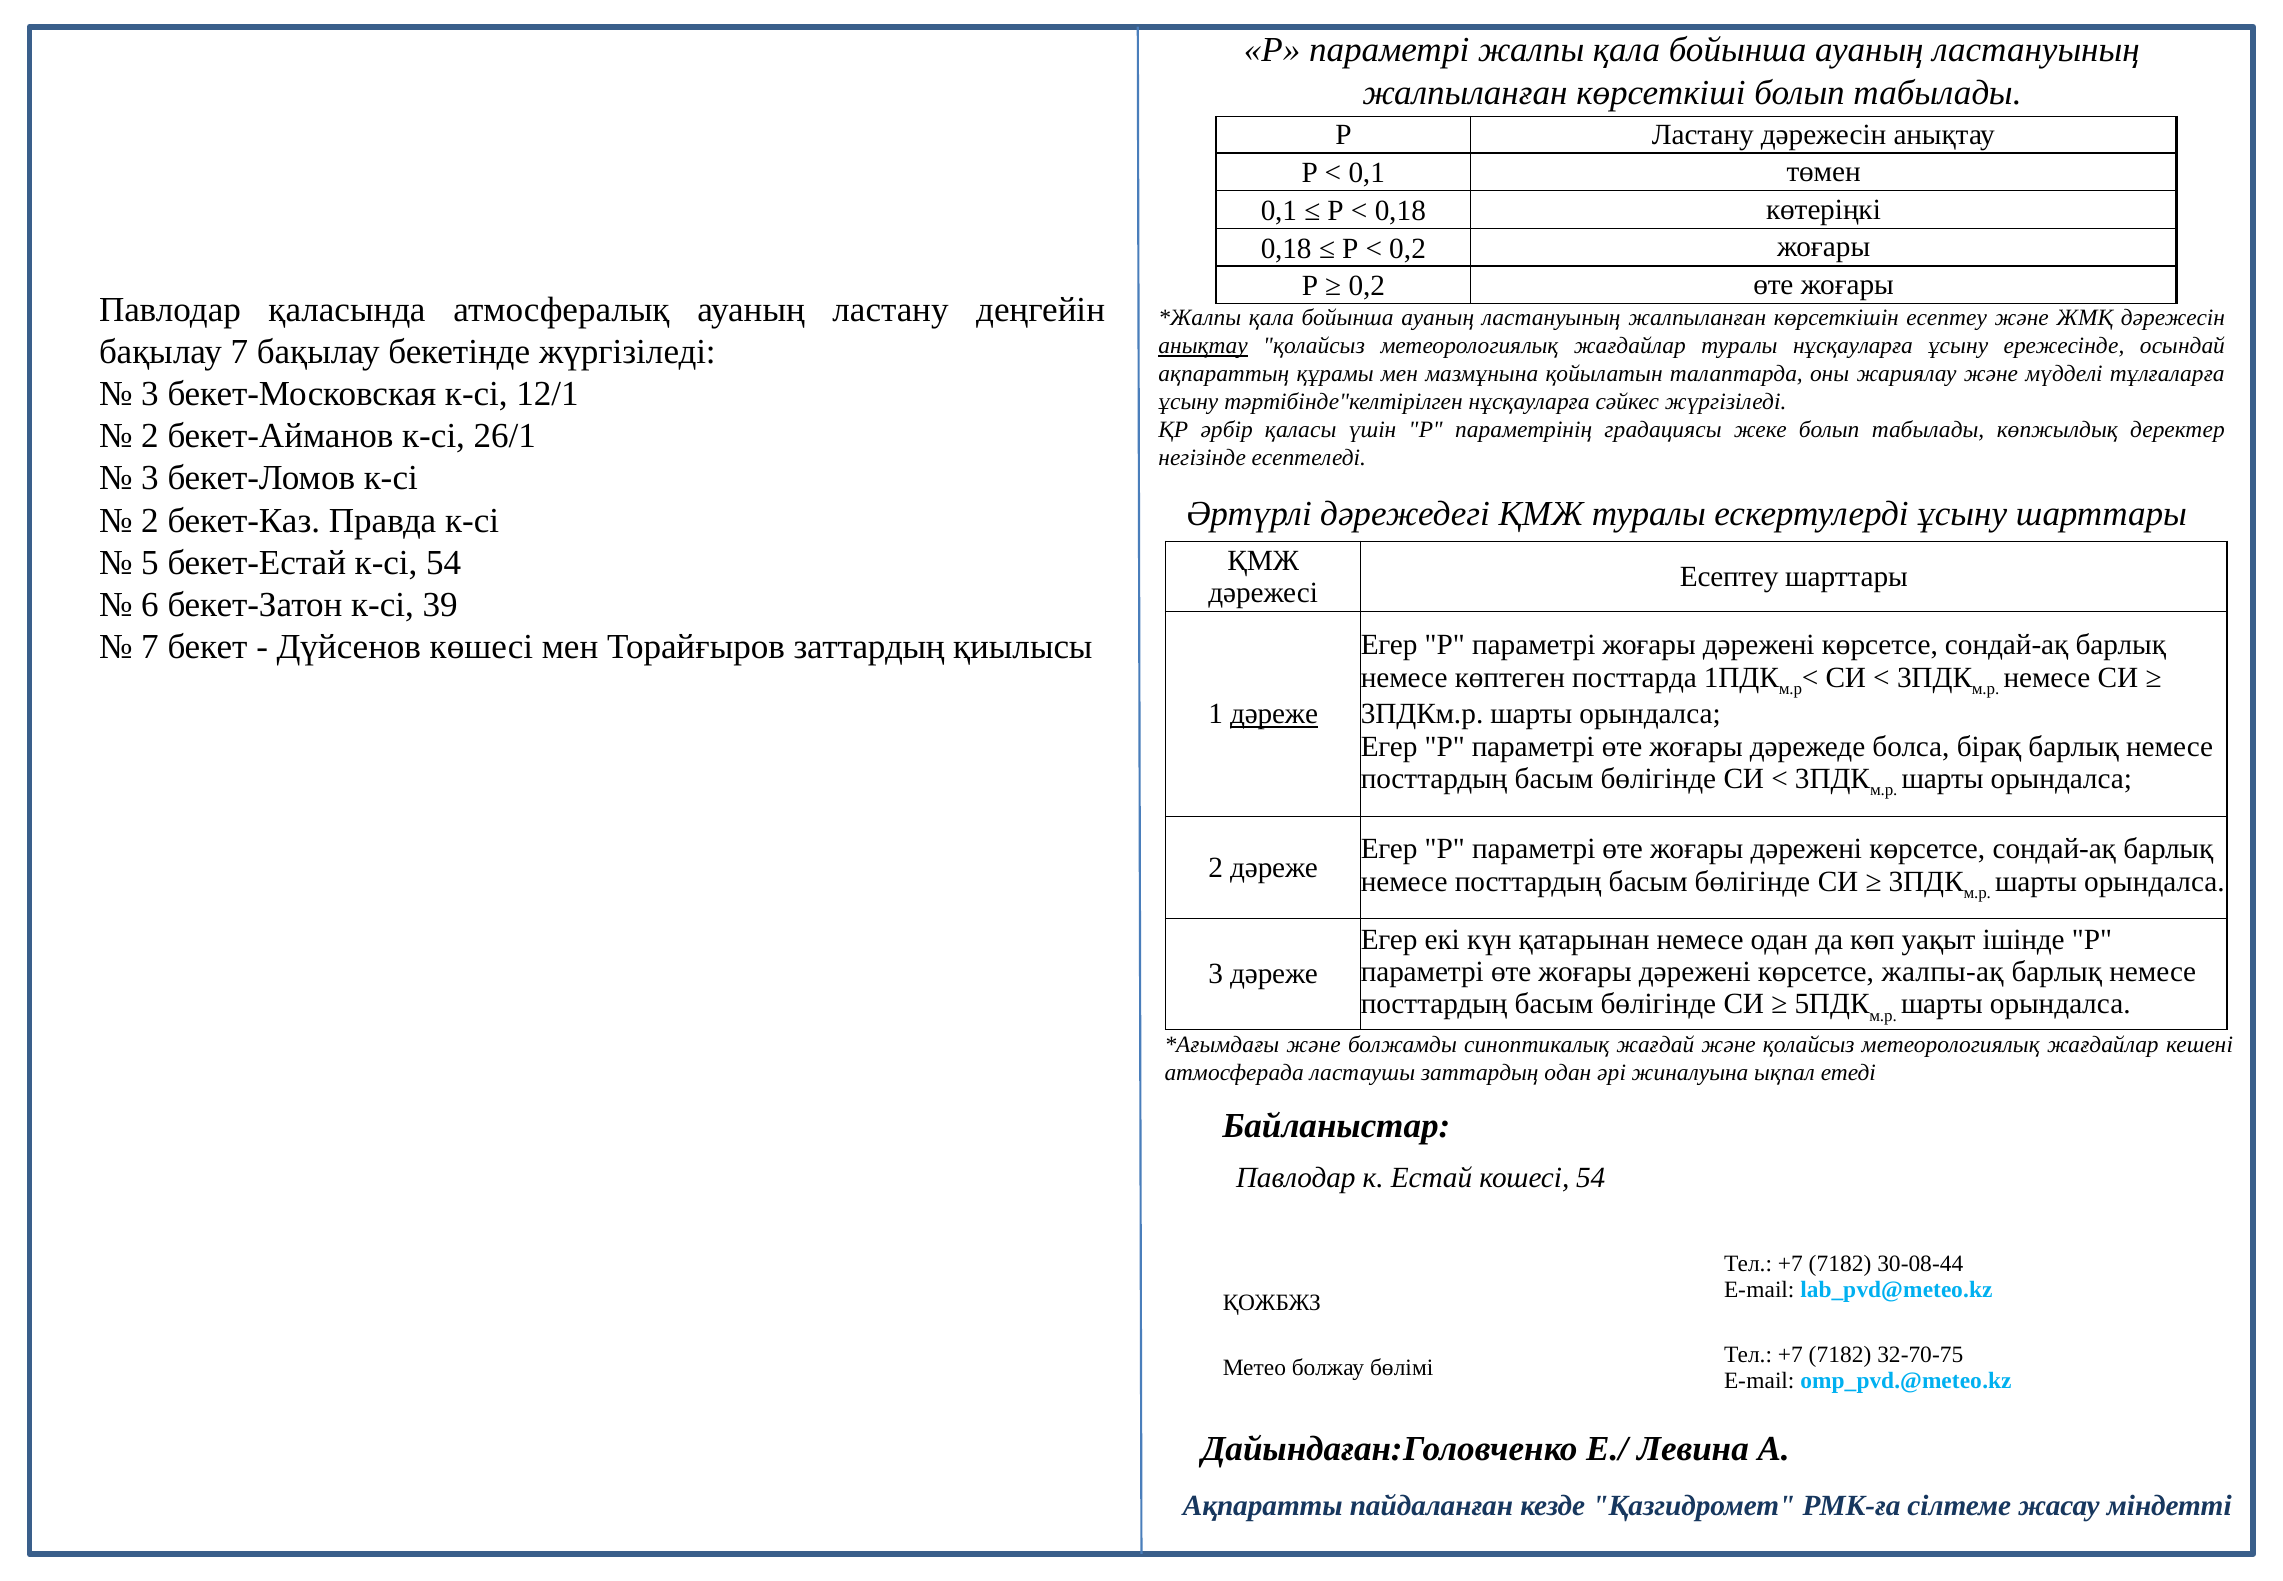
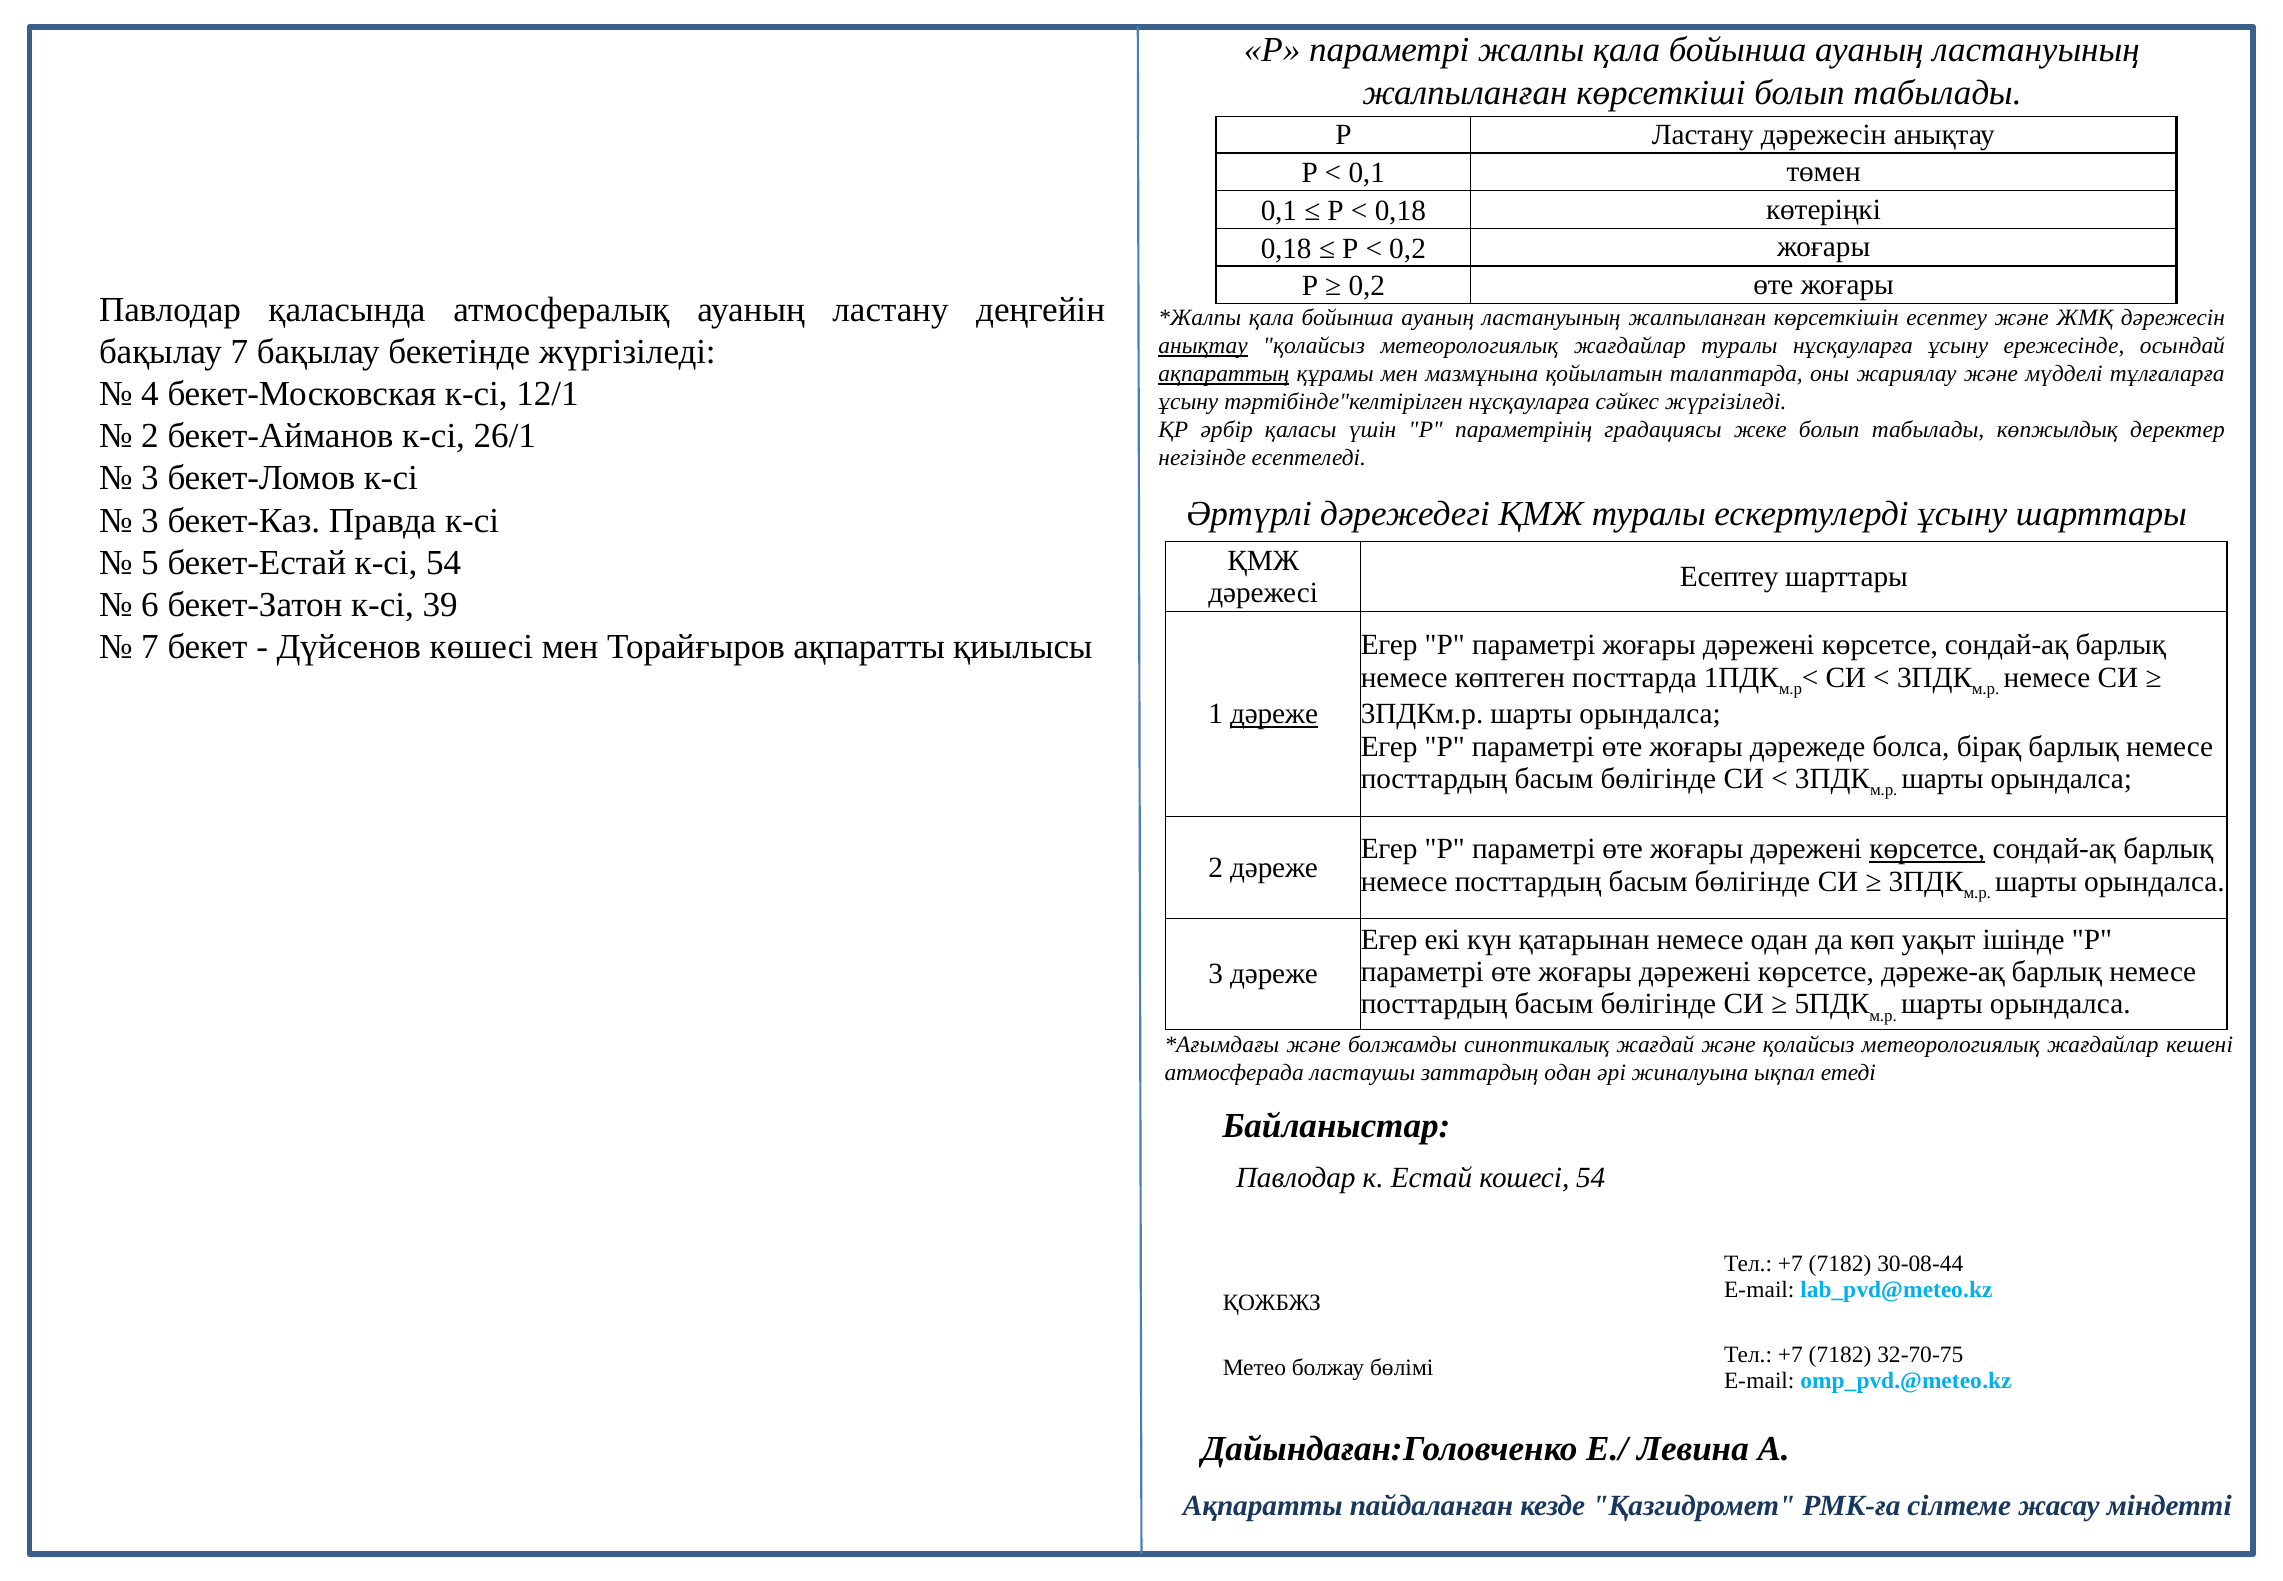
ақпараттың underline: none -> present
3 at (150, 394): 3 -> 4
2 at (150, 520): 2 -> 3
Торайғыров заттардың: заттардың -> ақпаратты
көрсетсе at (1927, 849) underline: none -> present
жалпы-ақ: жалпы-ақ -> дәреже-ақ
